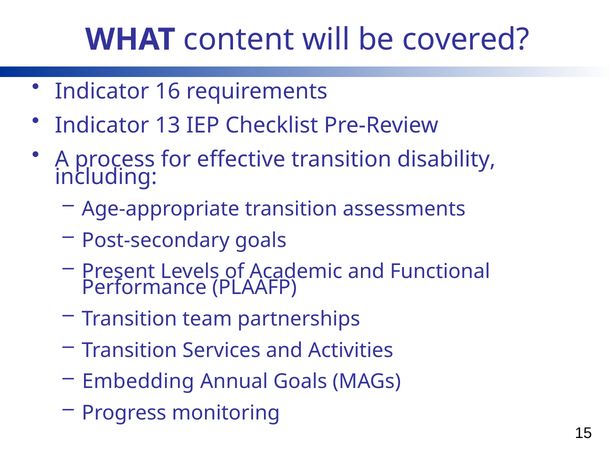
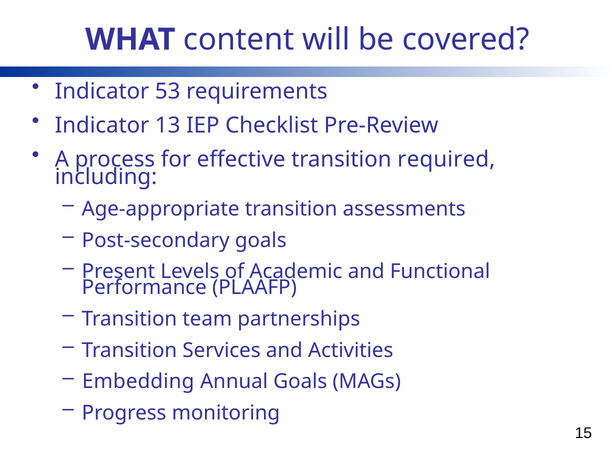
16: 16 -> 53
disability: disability -> required
